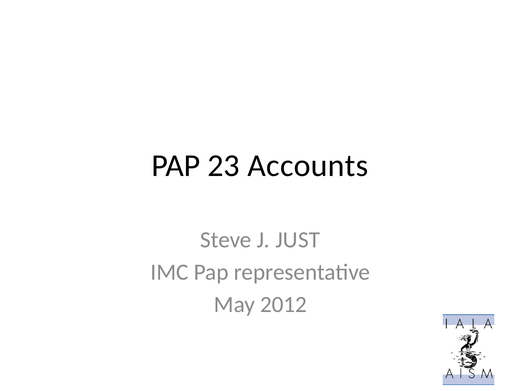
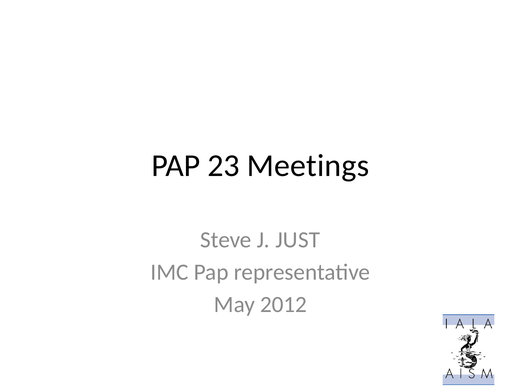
Accounts: Accounts -> Meetings
